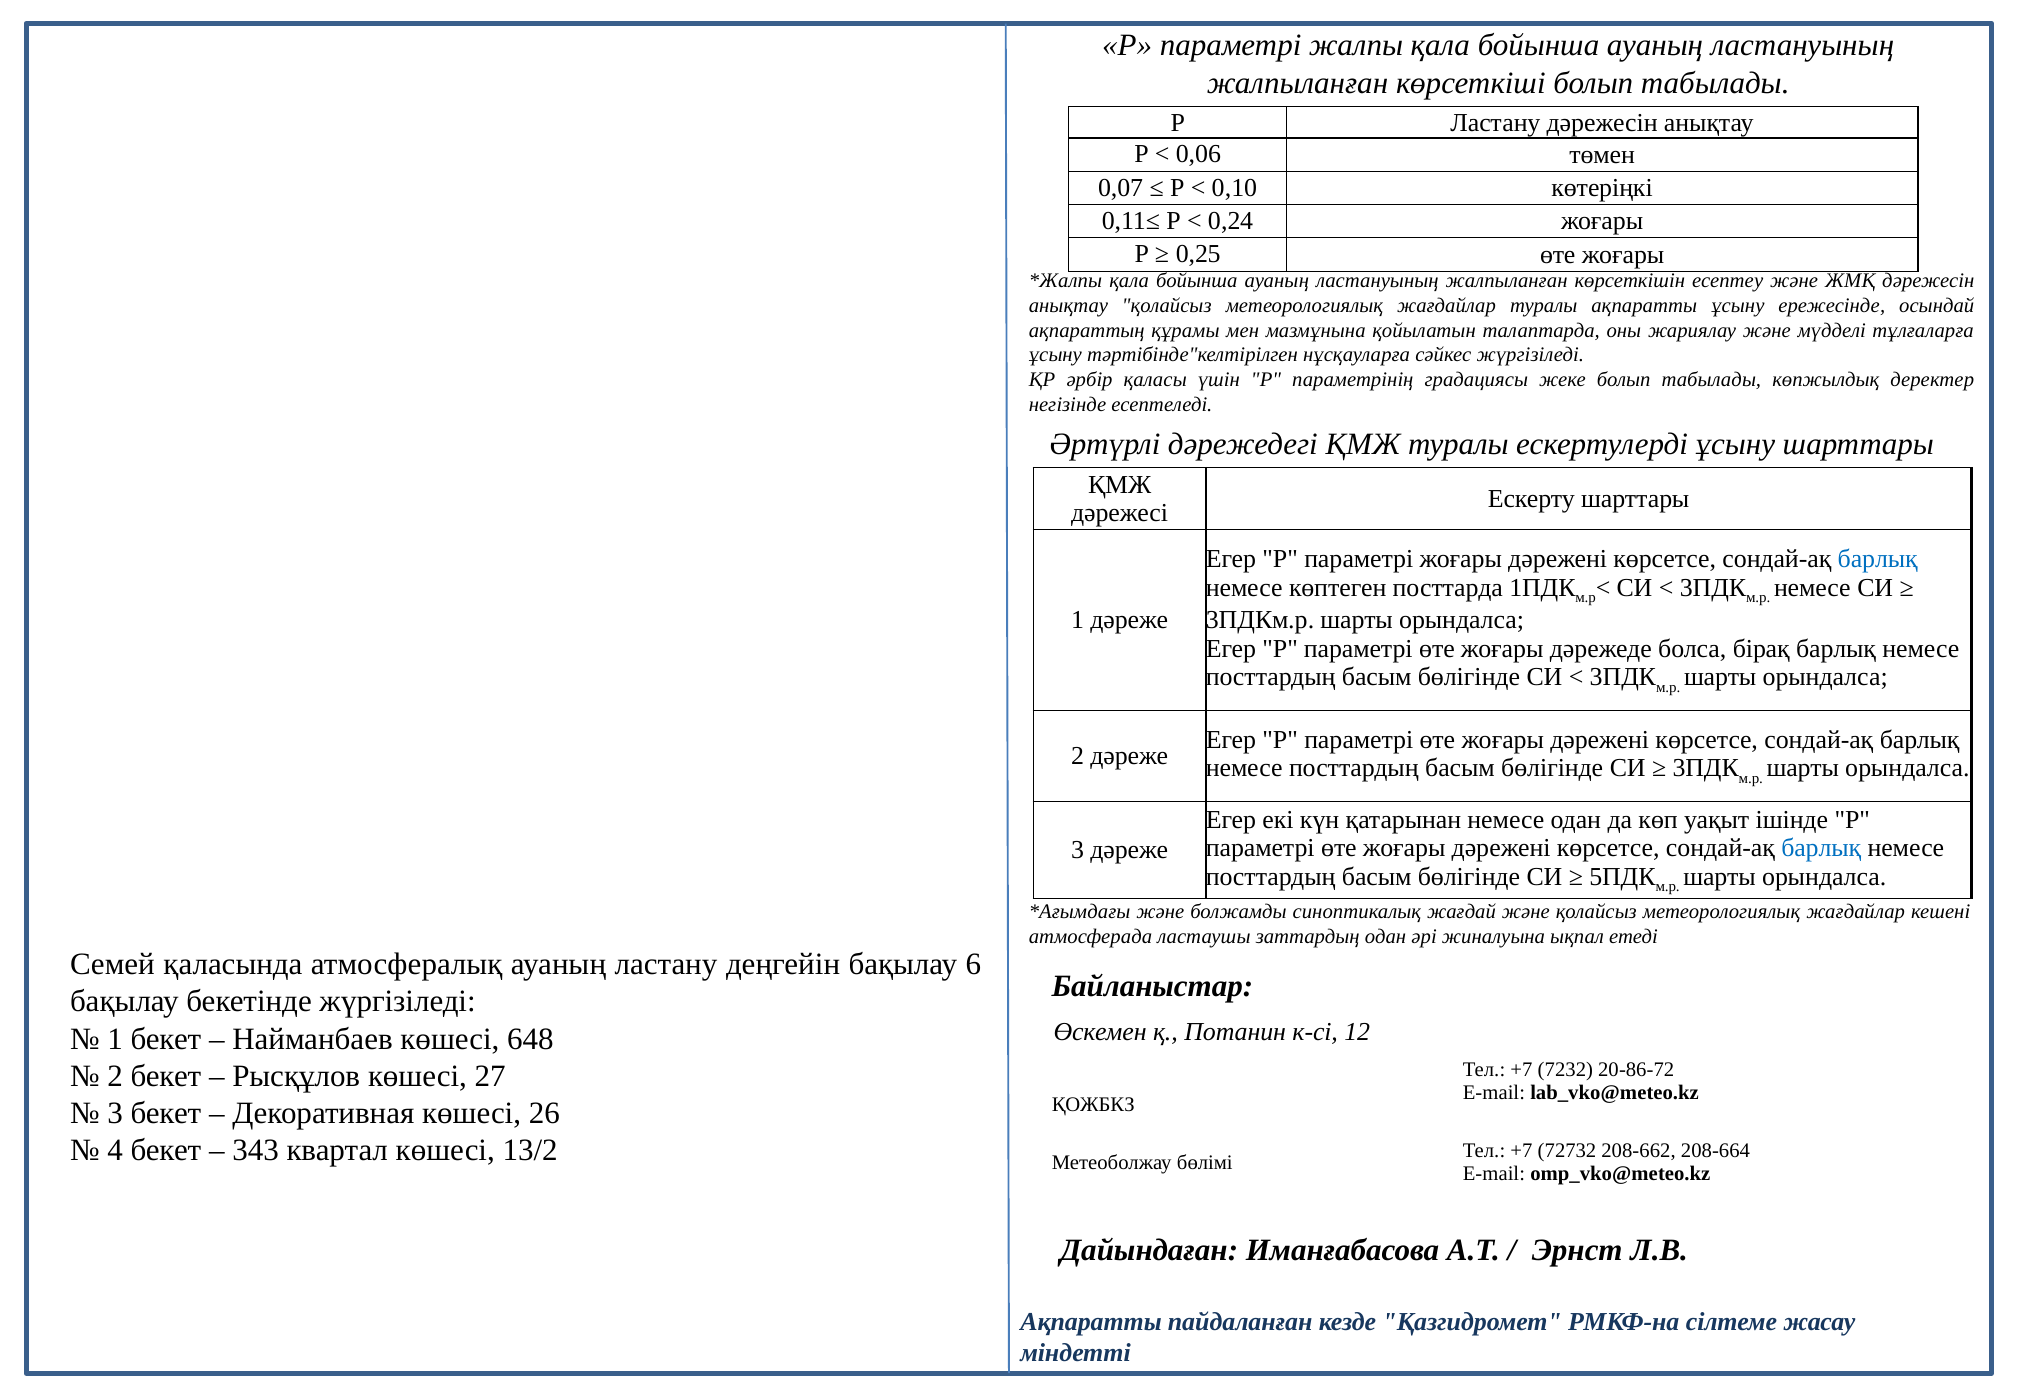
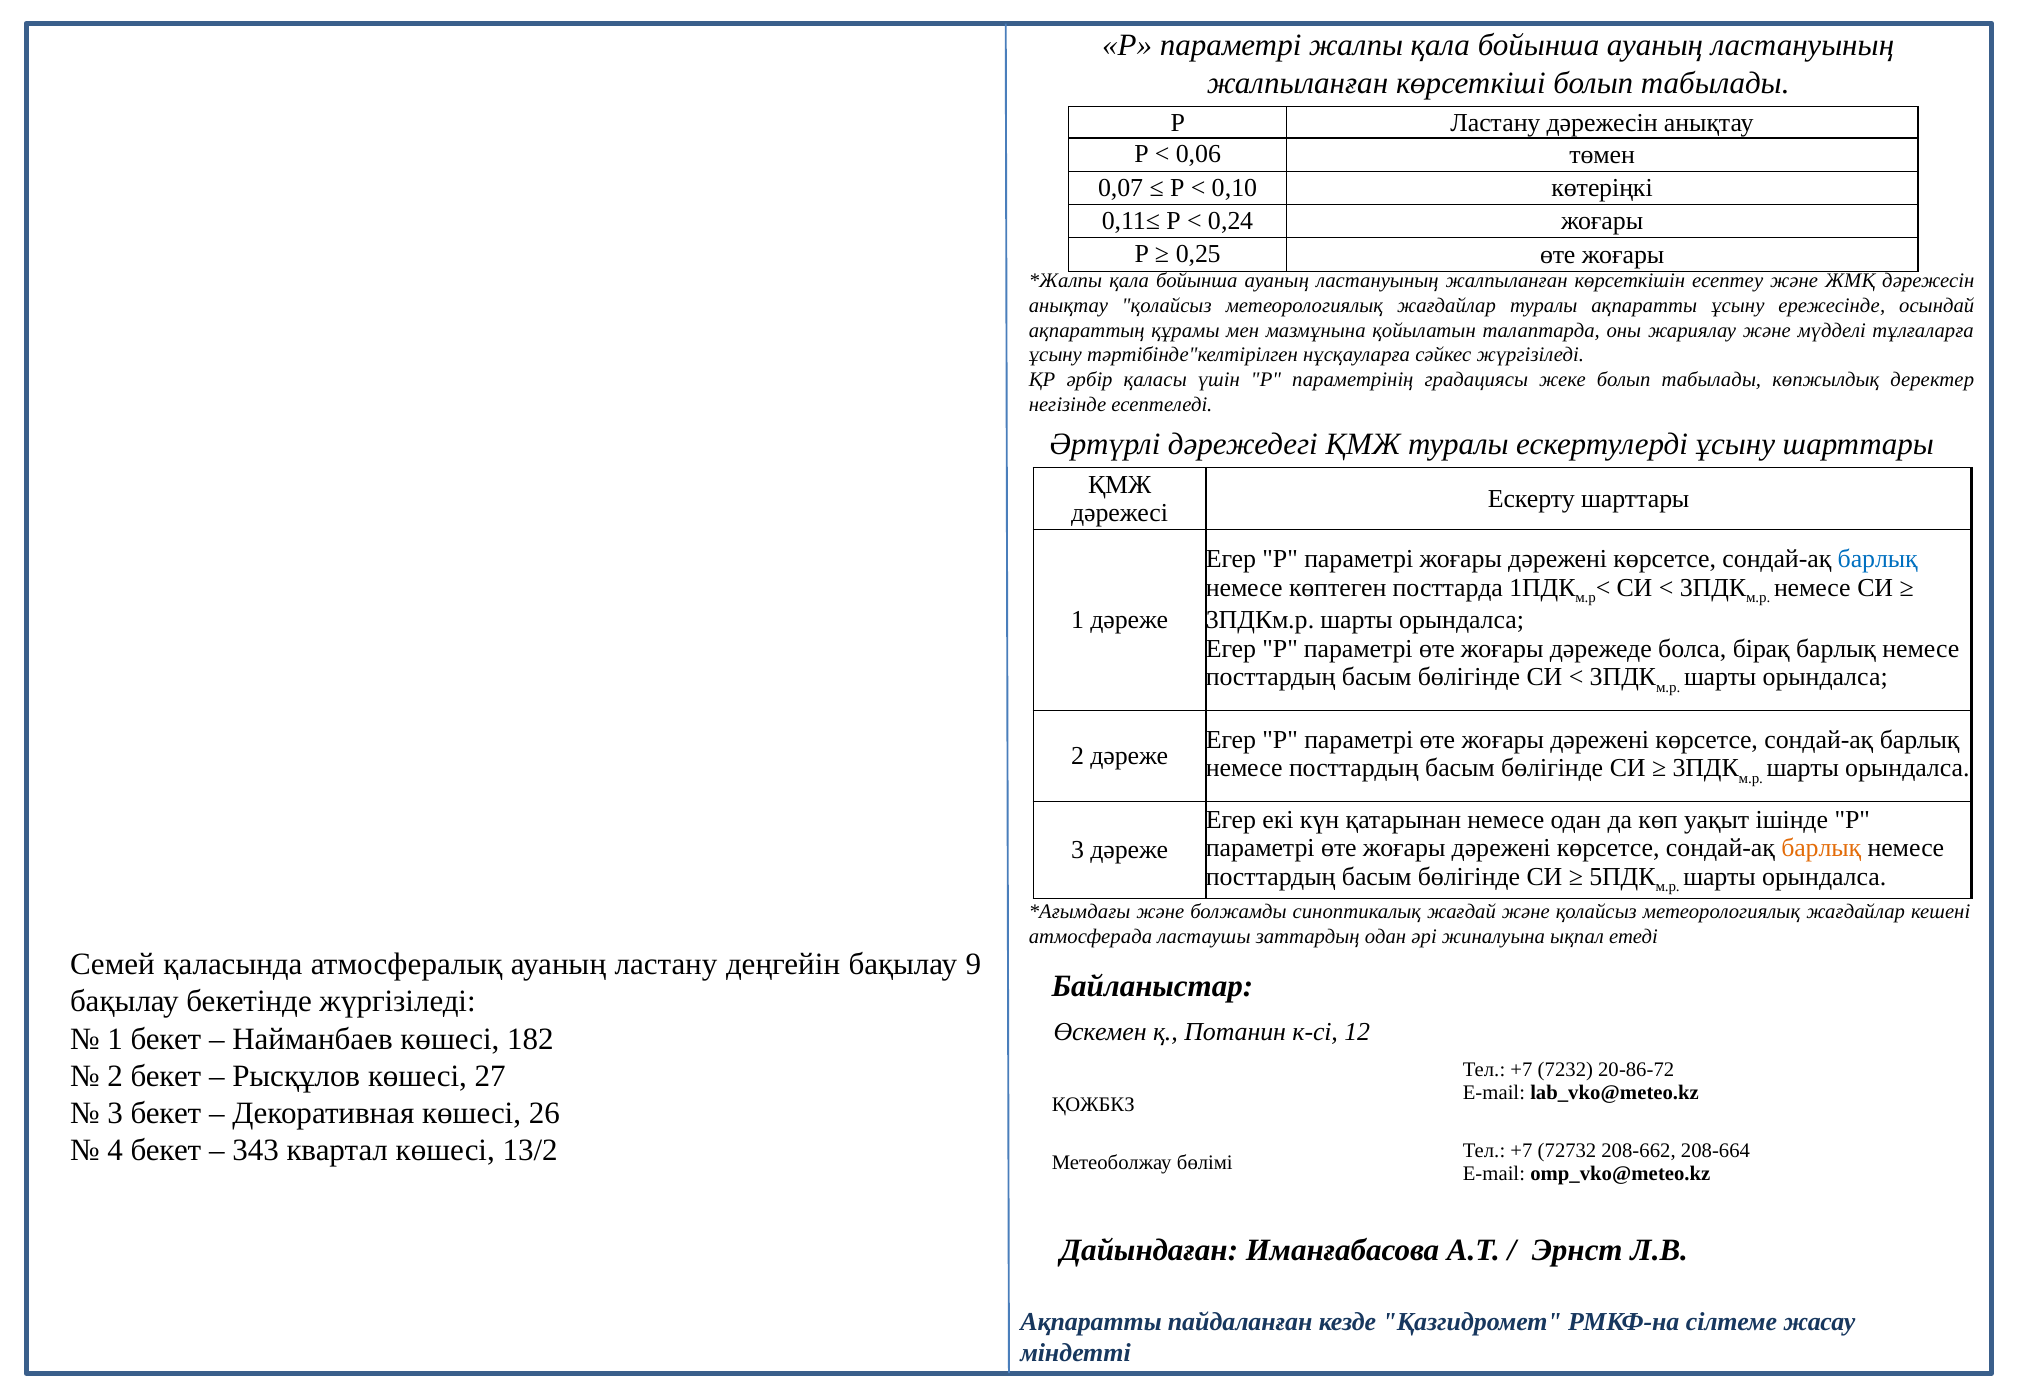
барлық at (1821, 848) colour: blue -> orange
6: 6 -> 9
648: 648 -> 182
